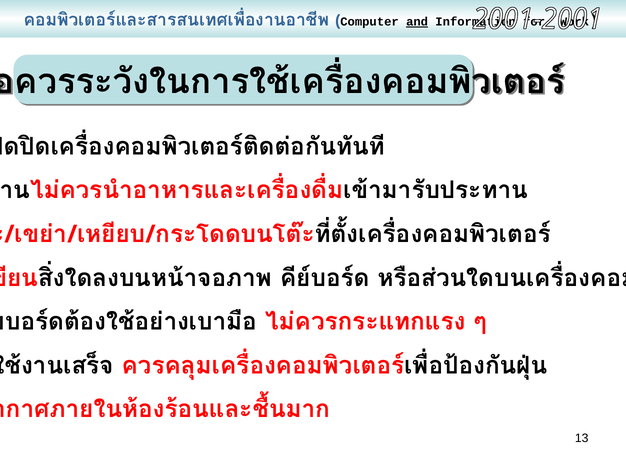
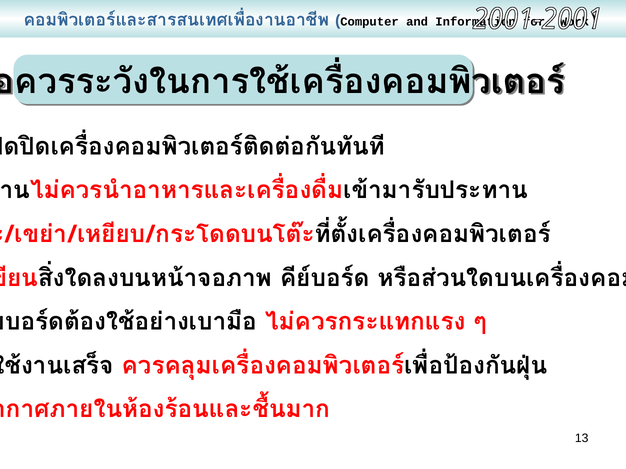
and underline: present -> none
